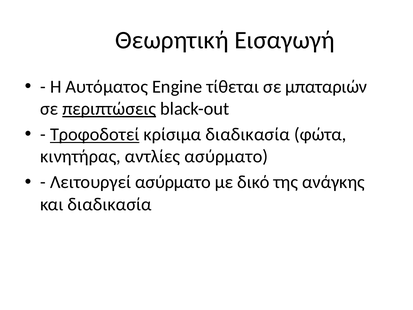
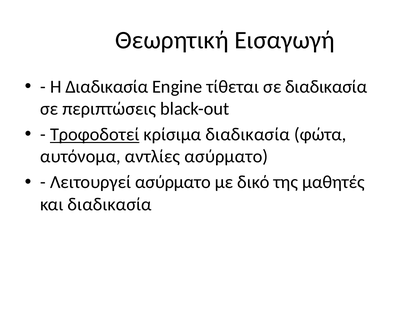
Η Αυτόματος: Αυτόματος -> Διαδικασία
σε μπαταριών: μπαταριών -> διαδικασία
περιπτώσεις underline: present -> none
κινητήρας: κινητήρας -> αυτόνομα
ανάγκης: ανάγκης -> μαθητές
